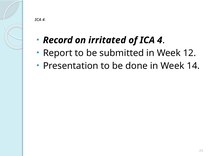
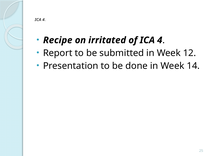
Record: Record -> Recipe
